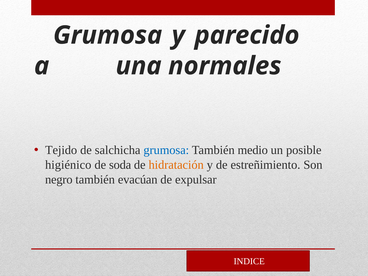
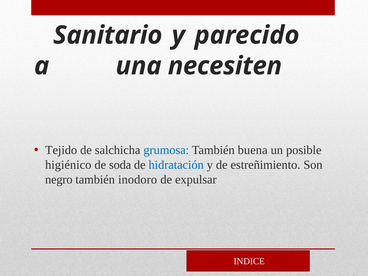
Grumosa at (108, 35): Grumosa -> Sanitario
normales: normales -> necesiten
medio: medio -> buena
hidratación colour: orange -> blue
evacúan: evacúan -> inodoro
